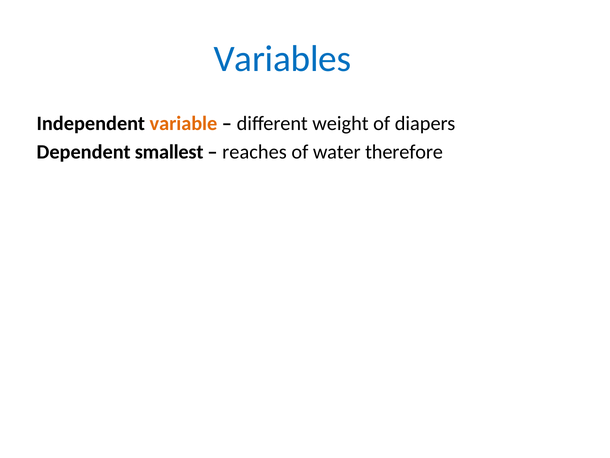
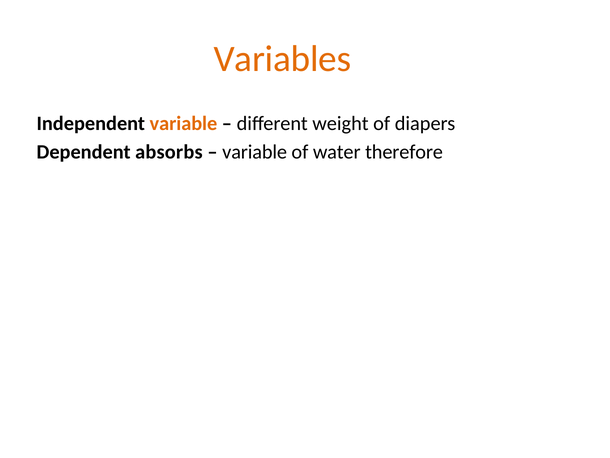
Variables colour: blue -> orange
smallest: smallest -> absorbs
reaches at (255, 152): reaches -> variable
